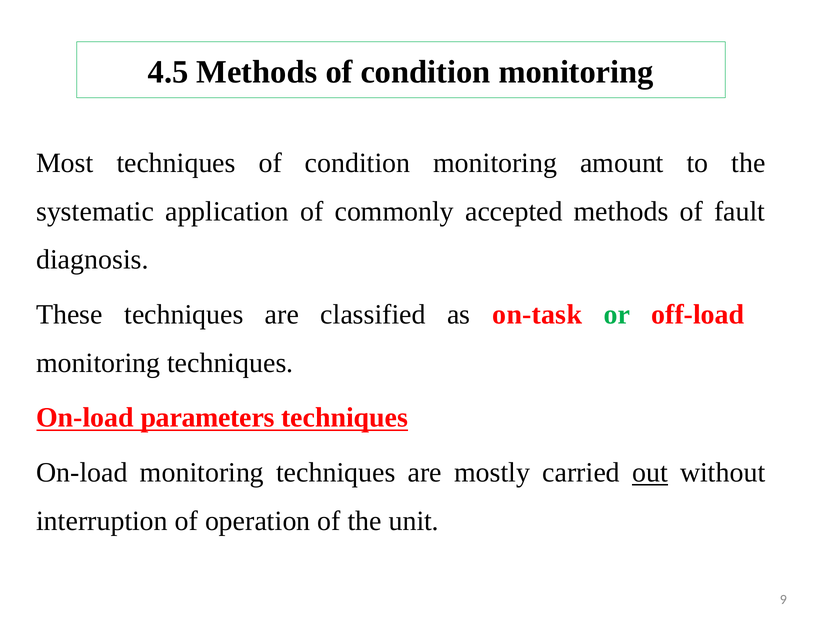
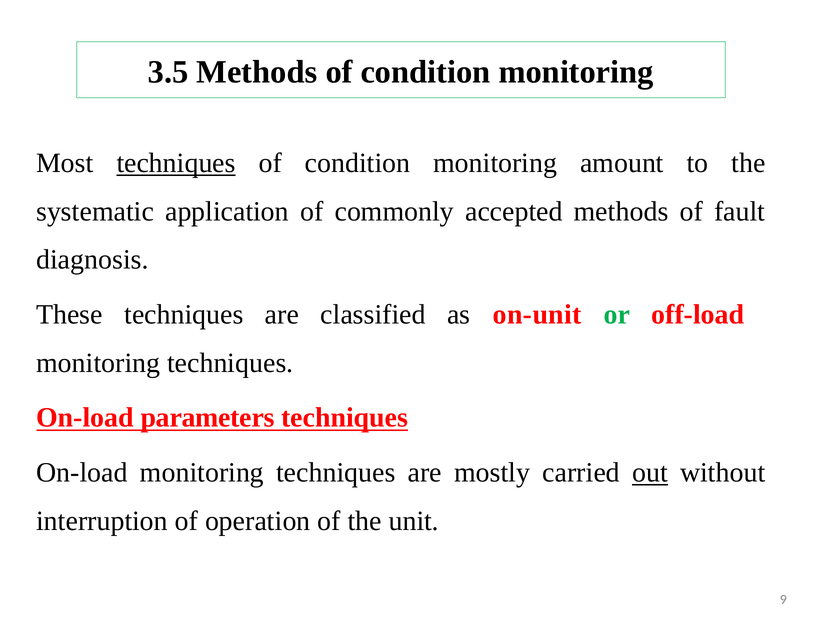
4.5: 4.5 -> 3.5
techniques at (176, 163) underline: none -> present
on-task: on-task -> on-unit
